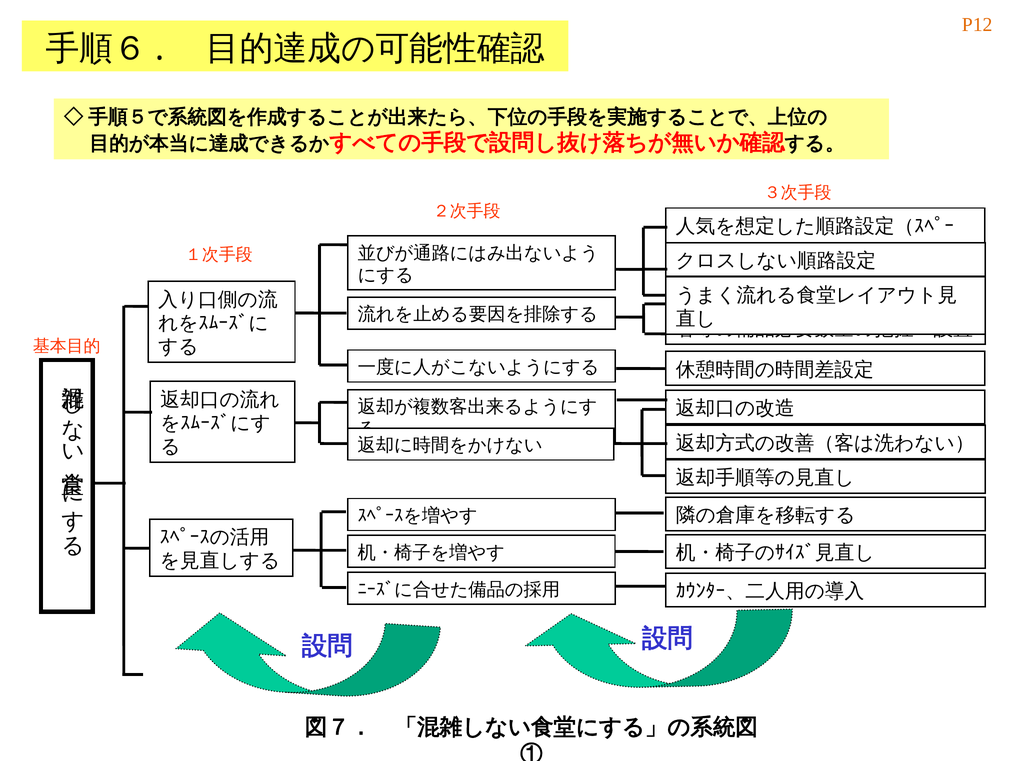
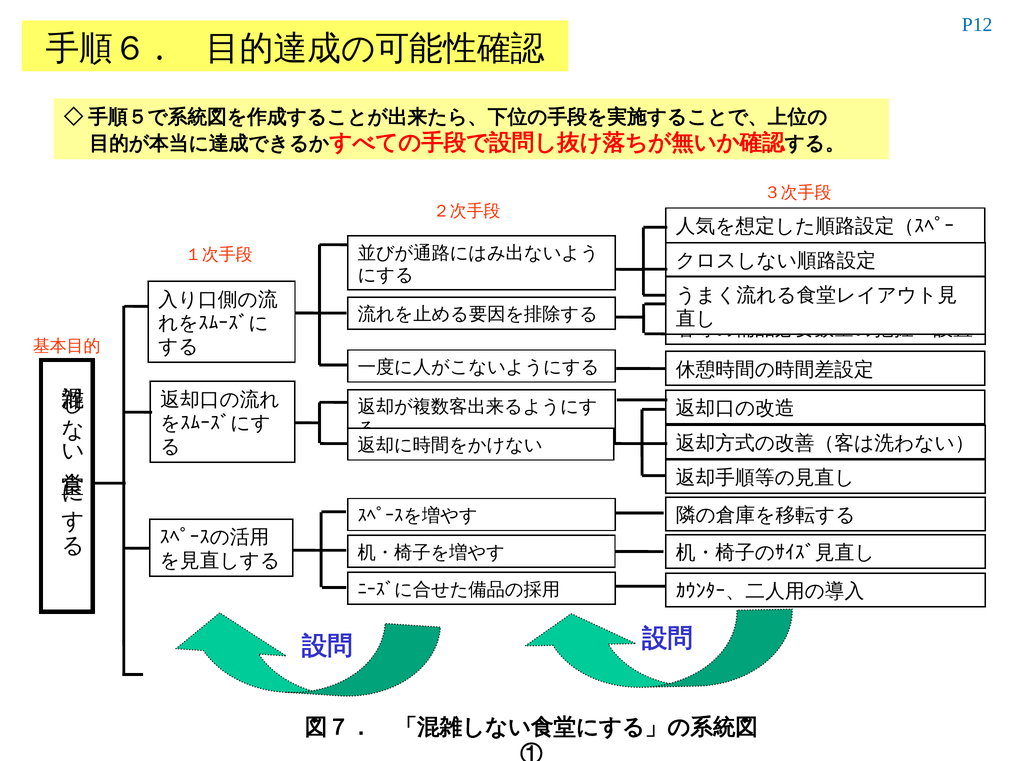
P12 colour: orange -> blue
